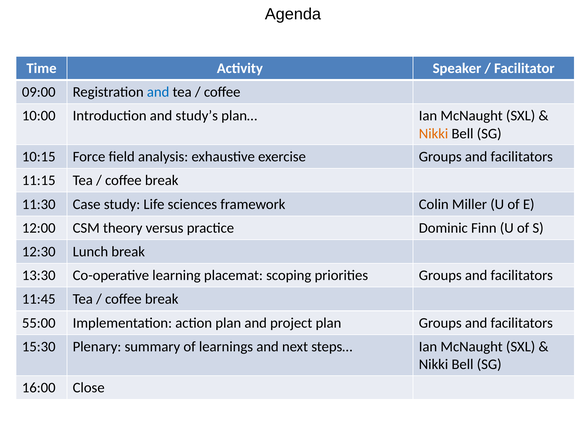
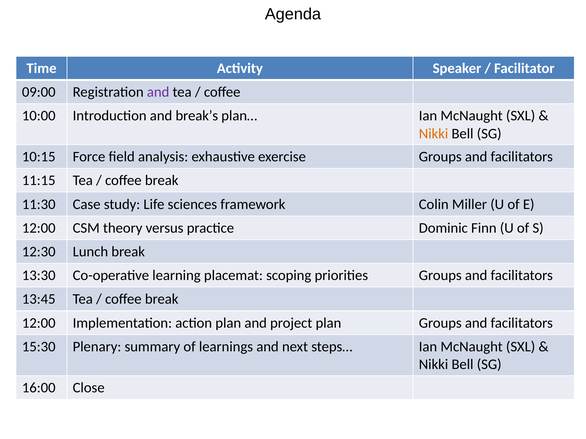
and at (158, 92) colour: blue -> purple
study’s: study’s -> break’s
11:45: 11:45 -> 13:45
55:00 at (39, 323): 55:00 -> 12:00
